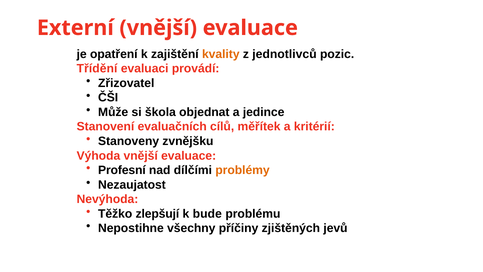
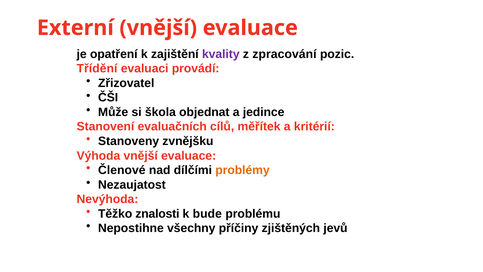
kvality colour: orange -> purple
jednotlivců: jednotlivců -> zpracování
Profesní: Profesní -> Členové
zlepšují: zlepšují -> znalosti
